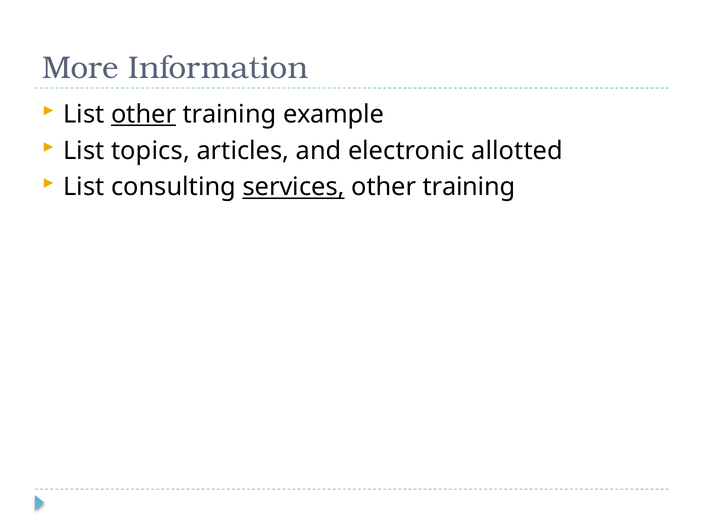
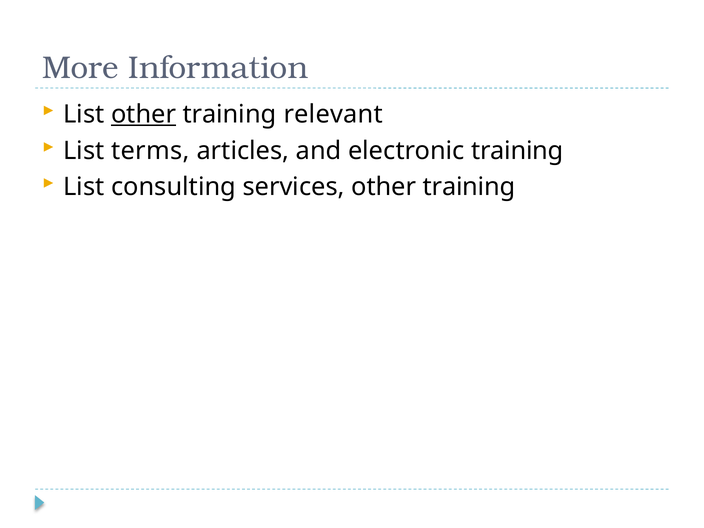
example: example -> relevant
topics: topics -> terms
electronic allotted: allotted -> training
services underline: present -> none
